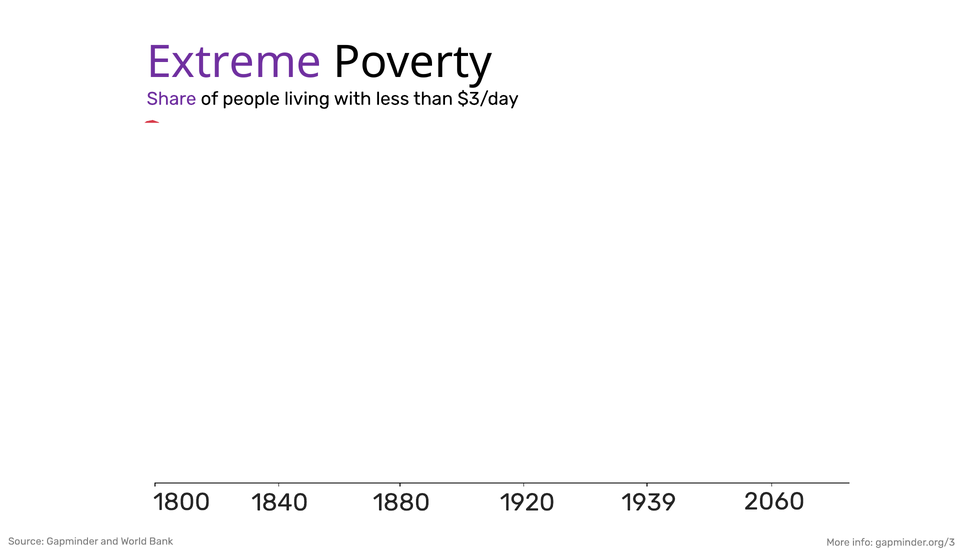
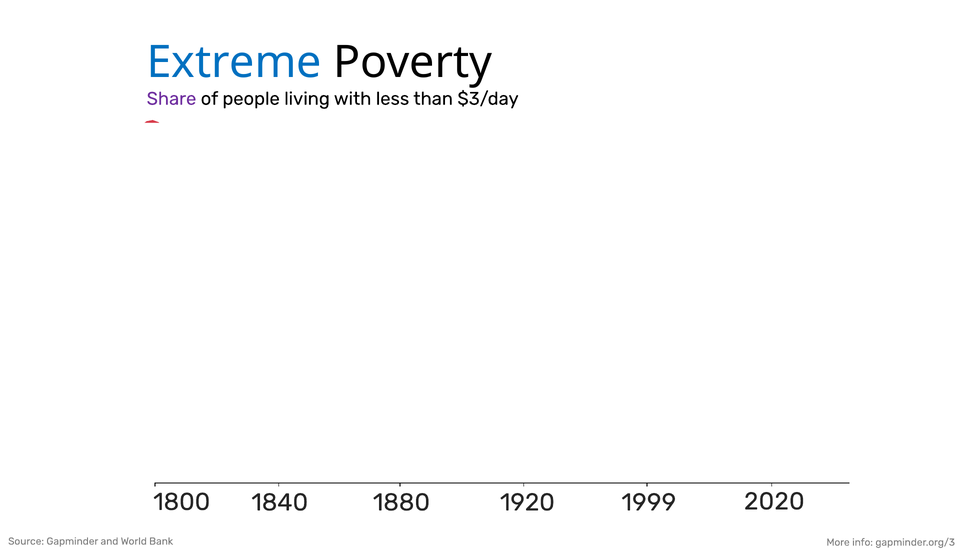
Extreme colour: purple -> blue
2060: 2060 -> 2020
1939: 1939 -> 1999
